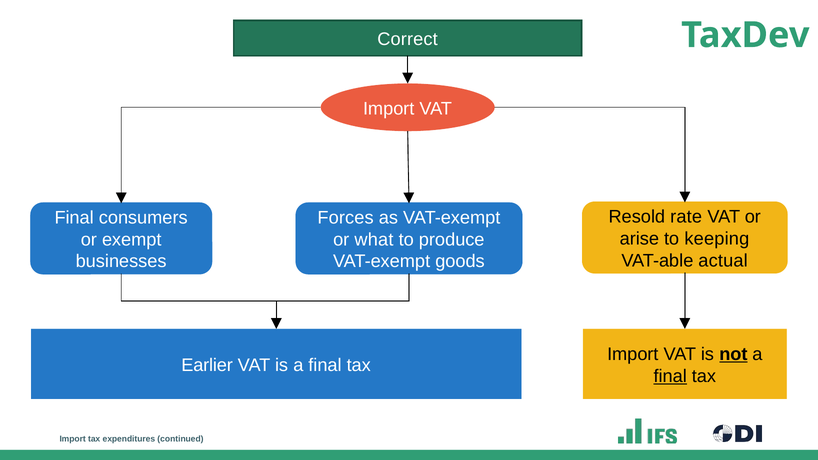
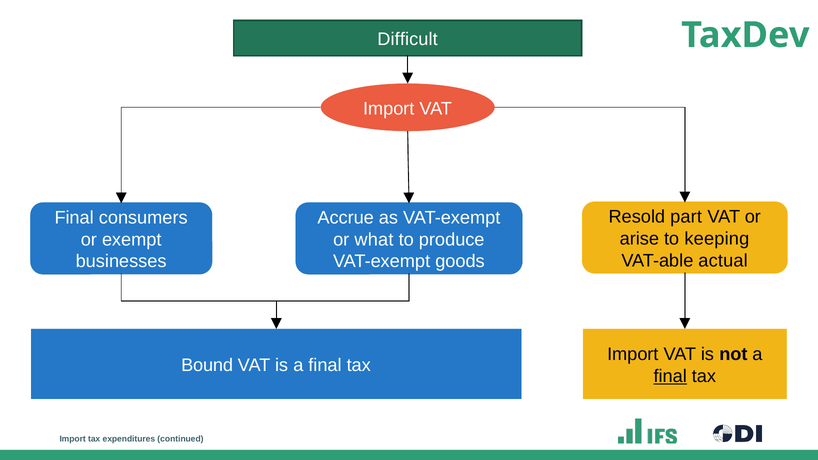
Correct: Correct -> Difficult
rate: rate -> part
Forces: Forces -> Accrue
not underline: present -> none
Earlier: Earlier -> Bound
